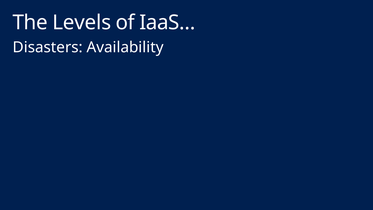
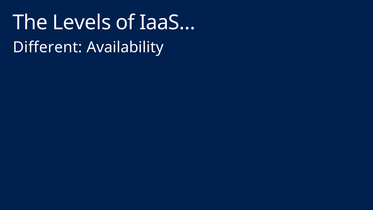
Disasters: Disasters -> Different
